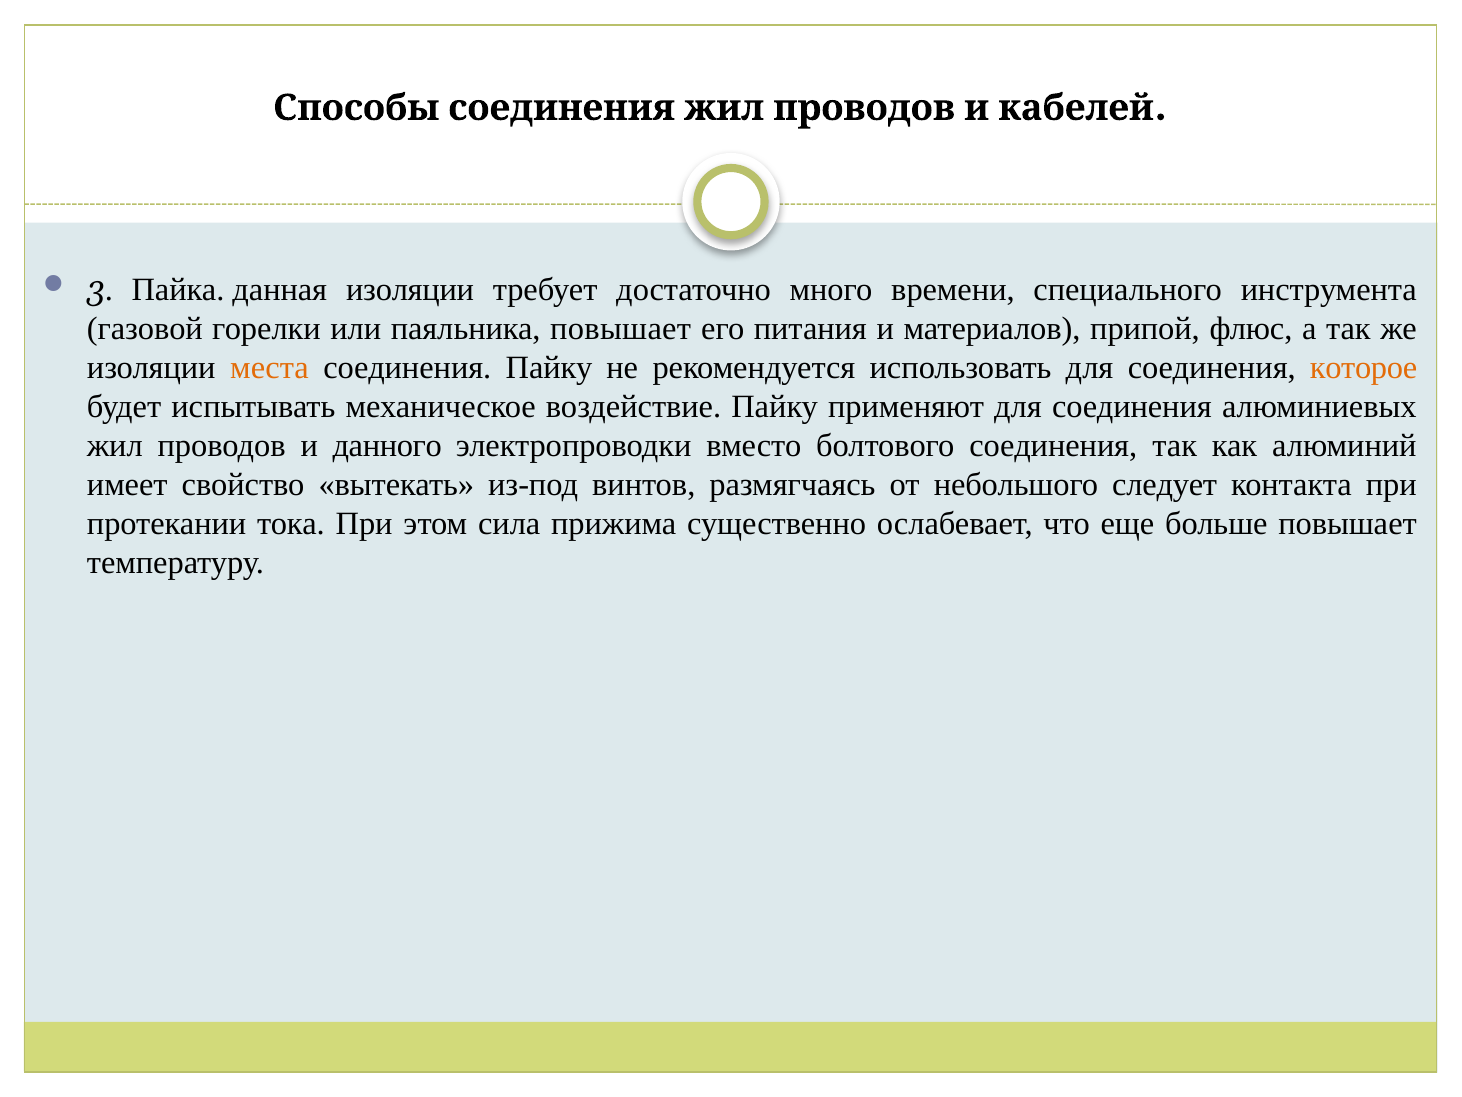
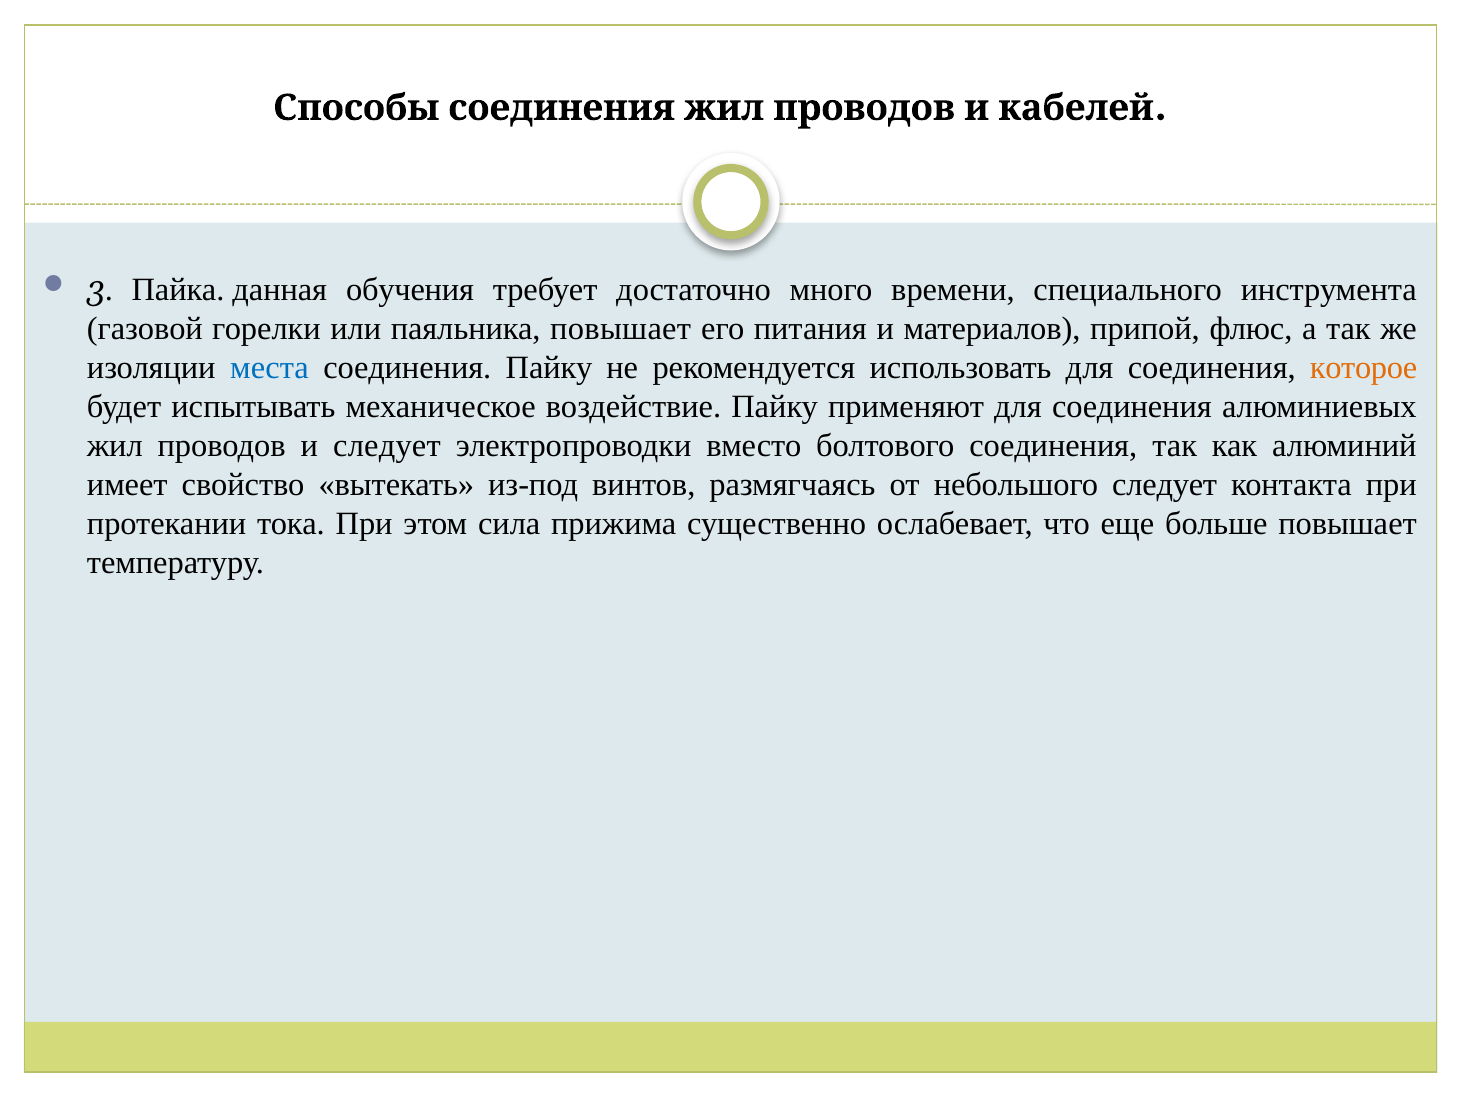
данная изоляции: изоляции -> обучения
места colour: orange -> blue
и данного: данного -> следует
